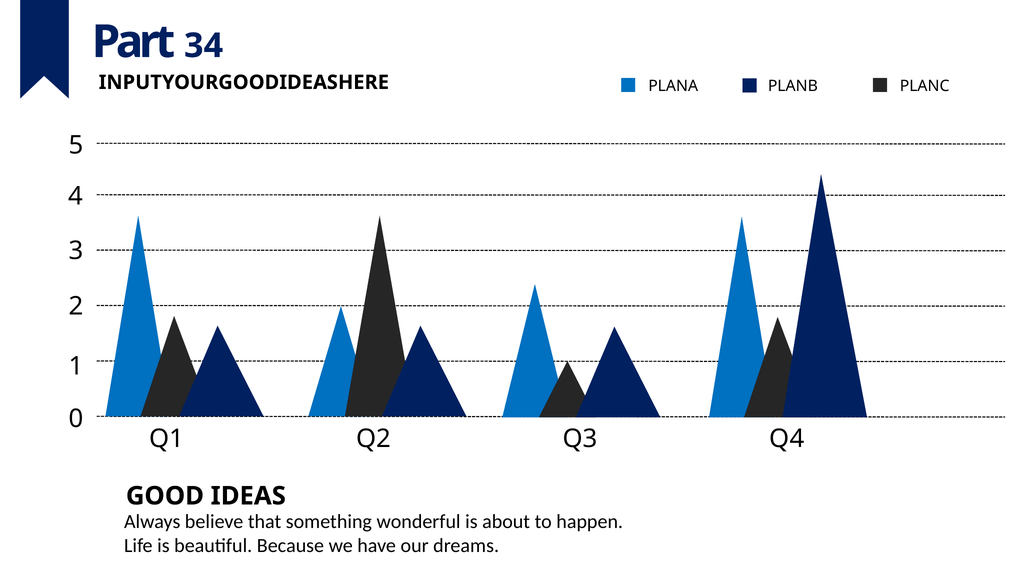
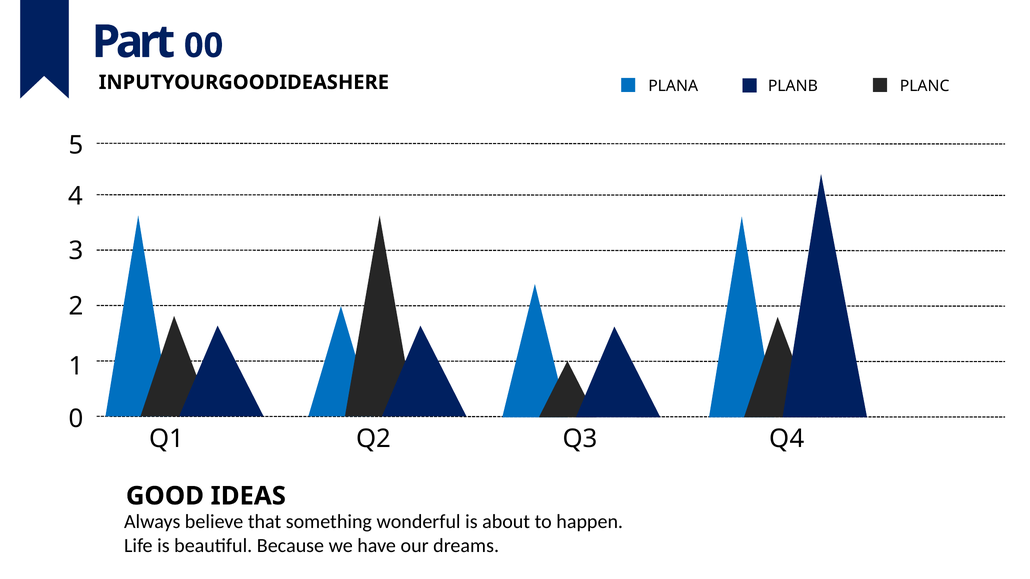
34: 34 -> 00
